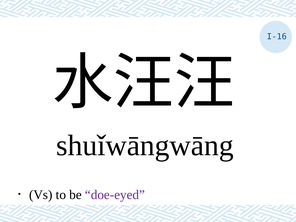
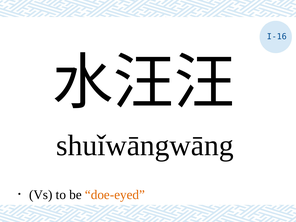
doe-eyed colour: purple -> orange
